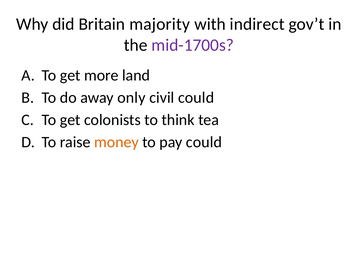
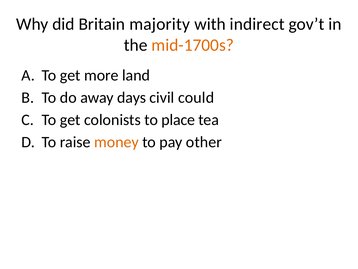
mid-1700s colour: purple -> orange
only: only -> days
think: think -> place
pay could: could -> other
